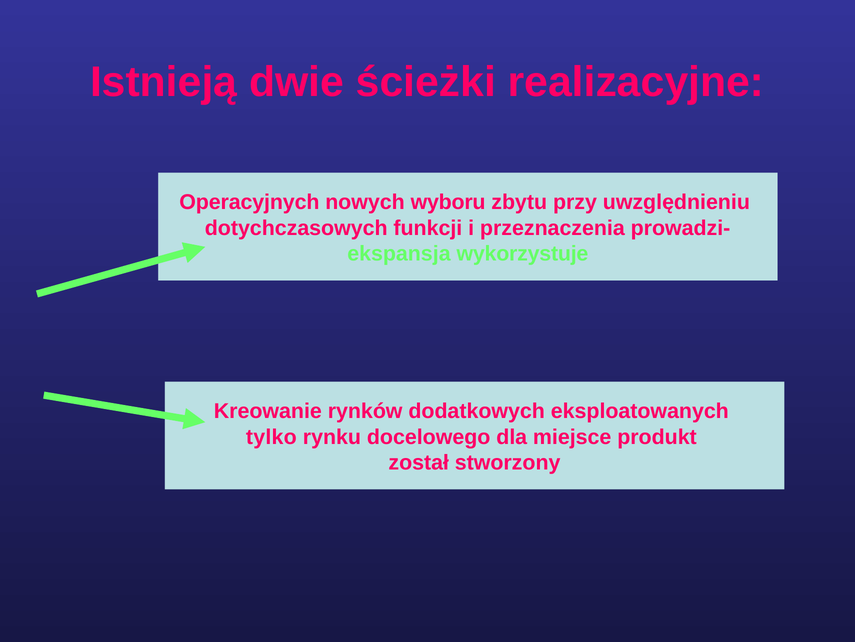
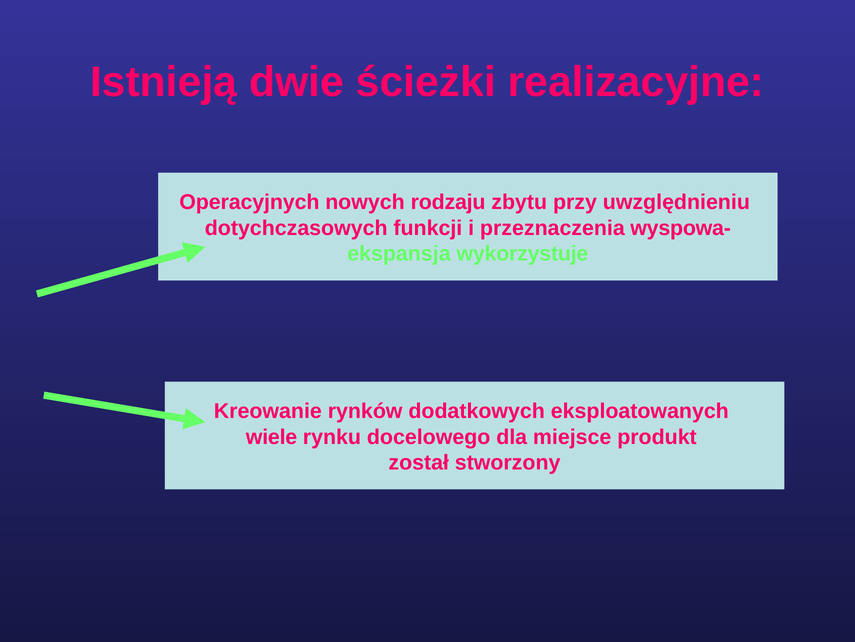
wyboru: wyboru -> rodzaju
prowadzi-: prowadzi- -> wyspowa-
tylko: tylko -> wiele
